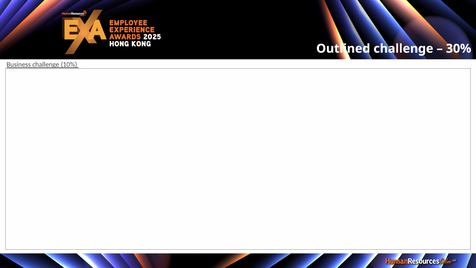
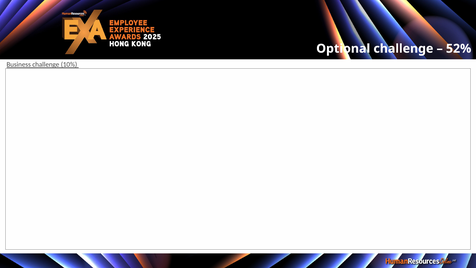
Outlined: Outlined -> Optional
30%: 30% -> 52%
